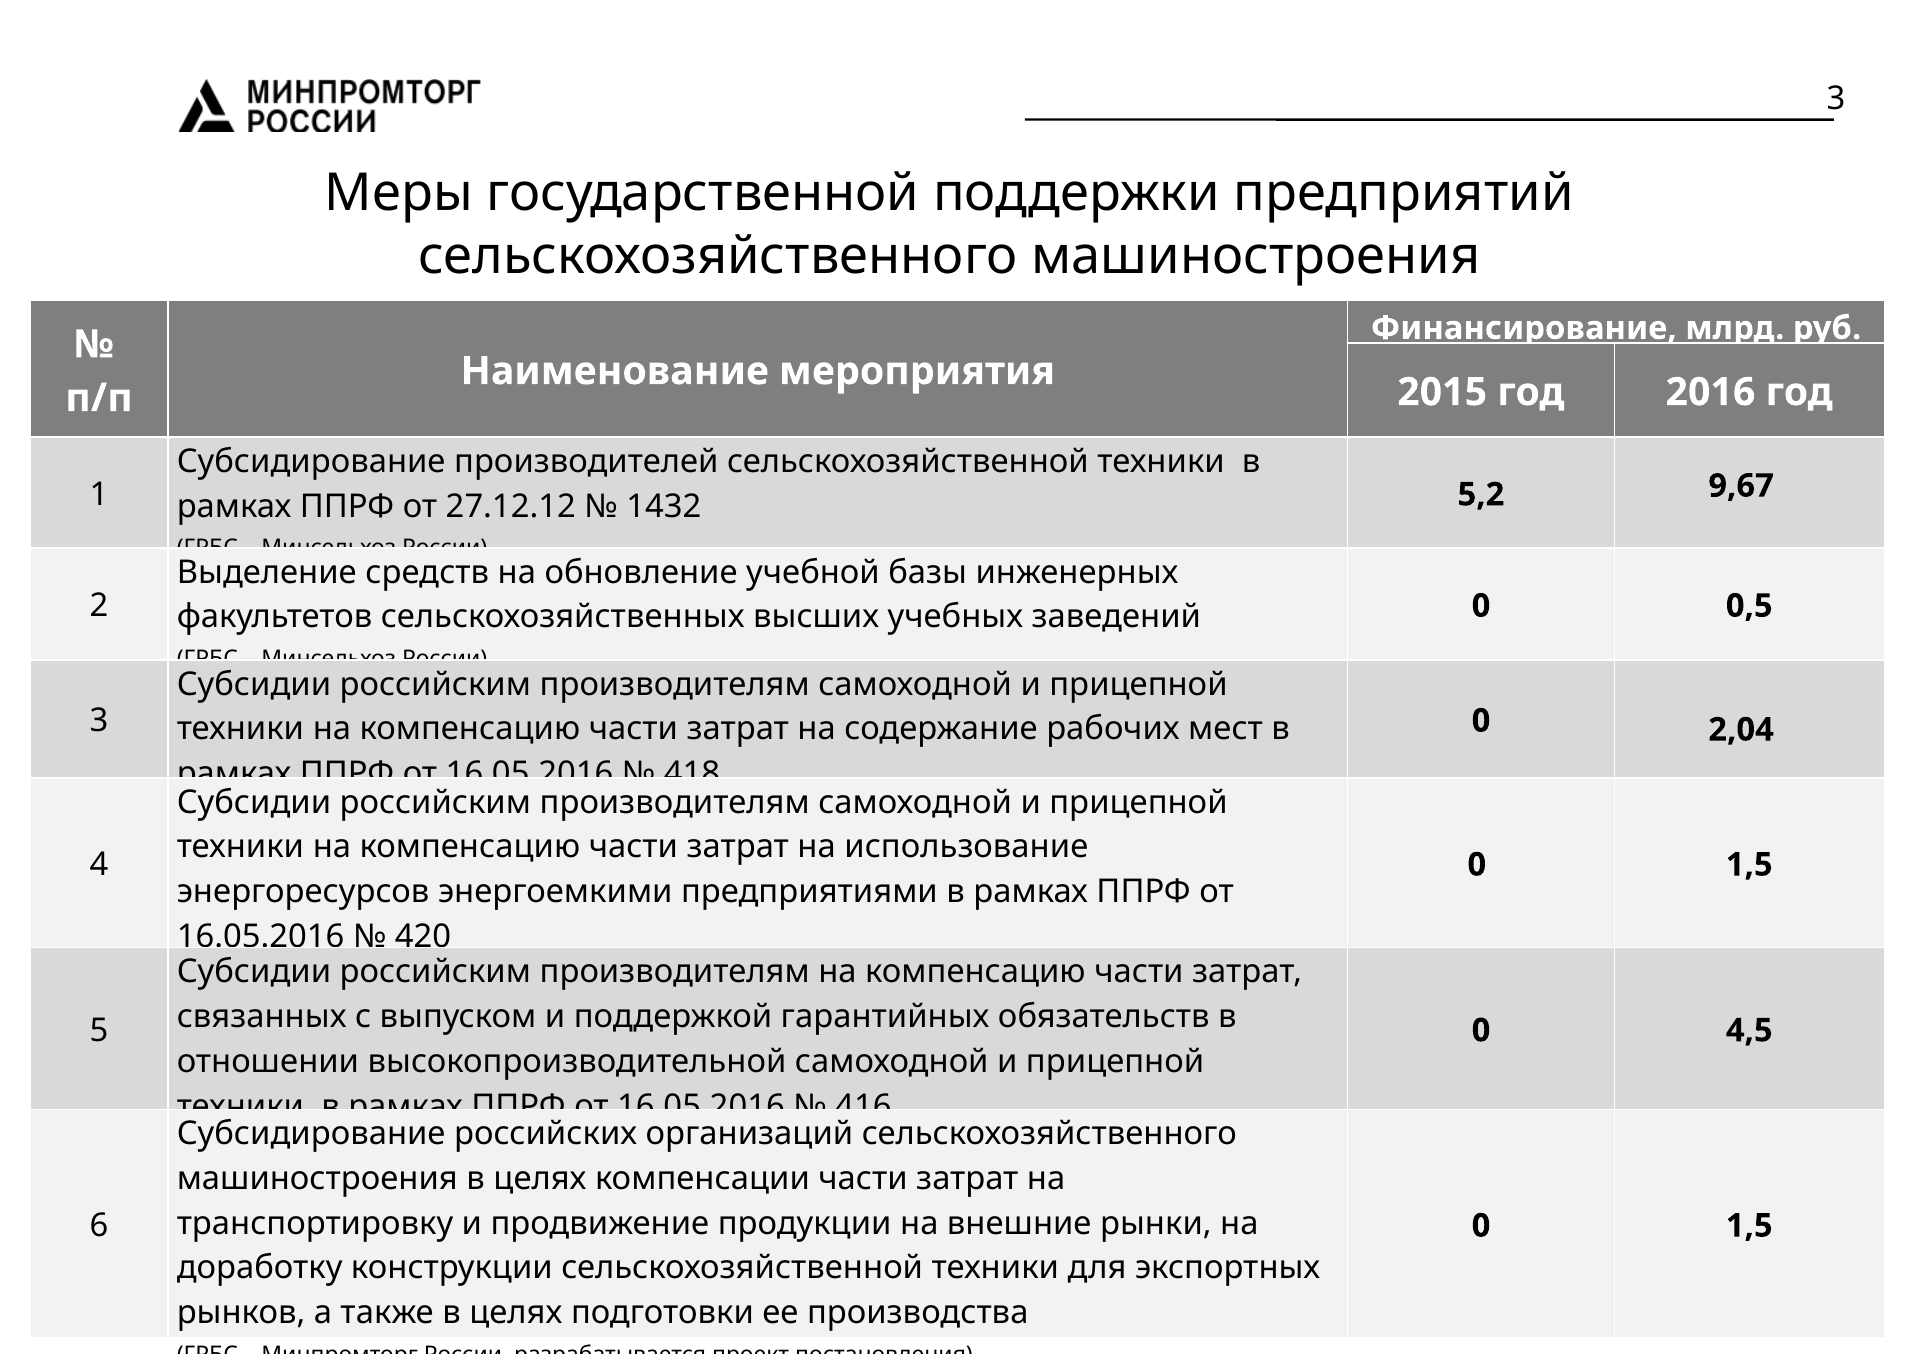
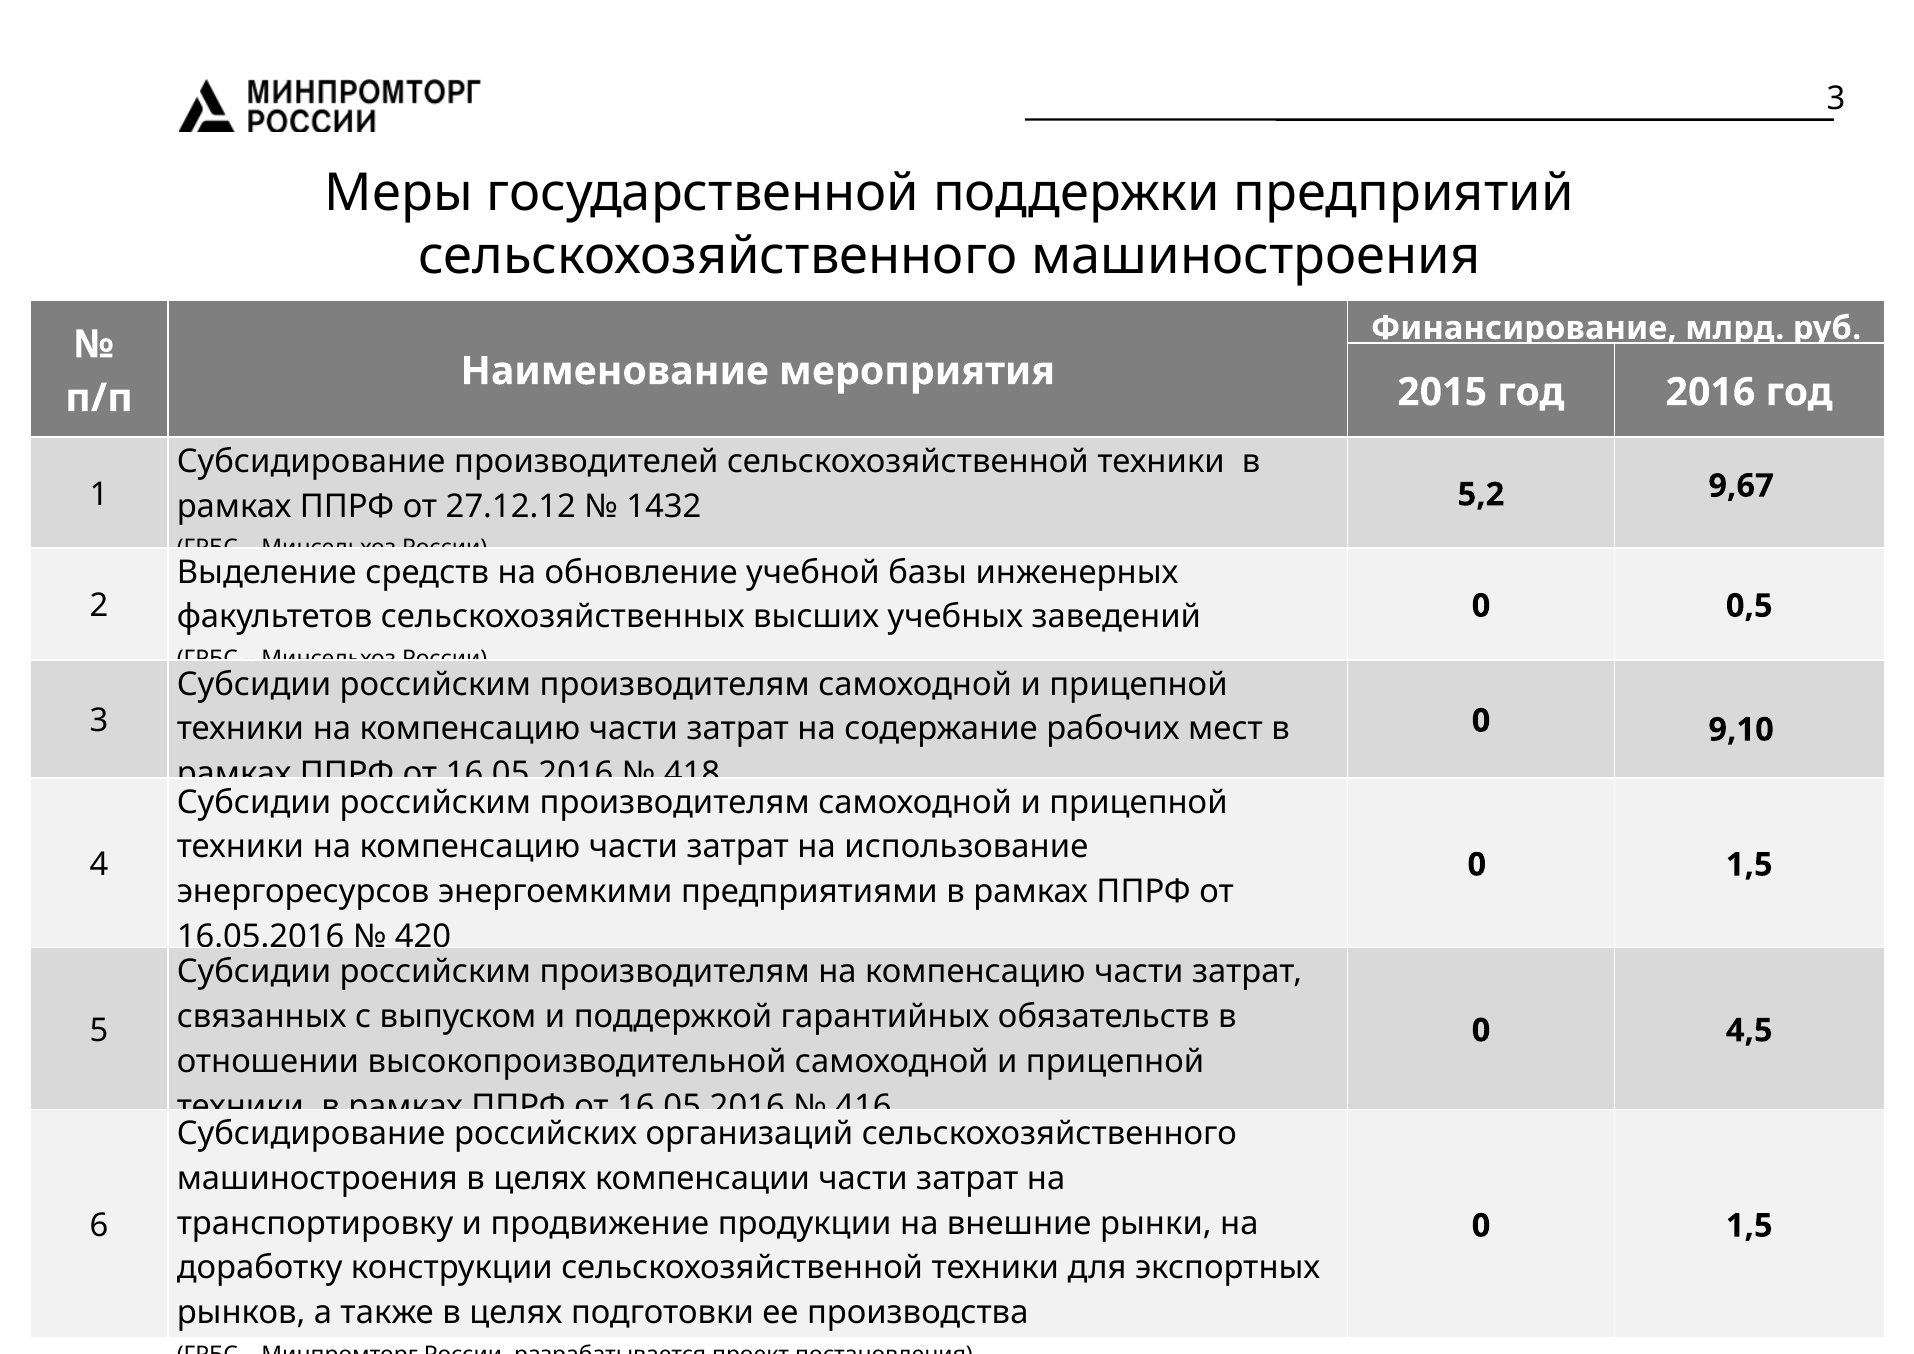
2,04: 2,04 -> 9,10
